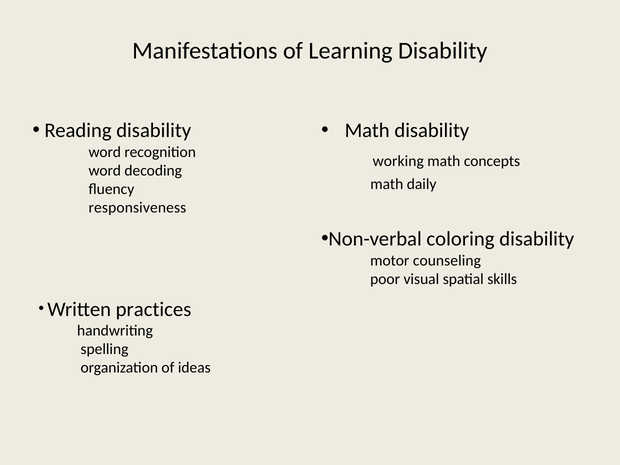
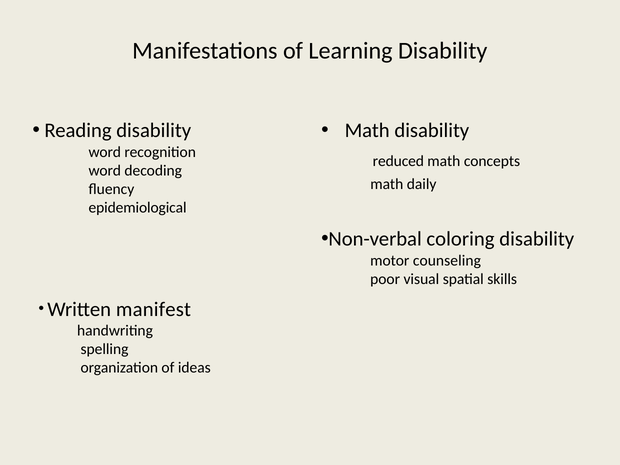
working: working -> reduced
responsiveness: responsiveness -> epidemiological
practices: practices -> manifest
